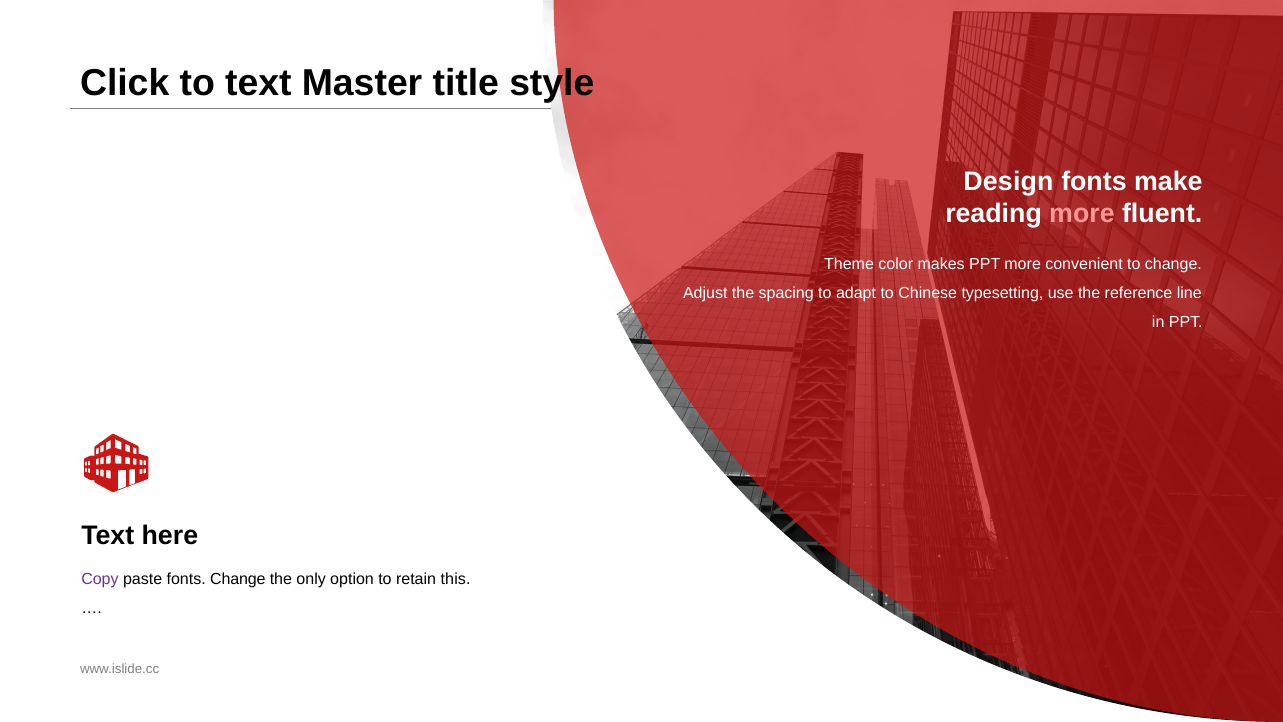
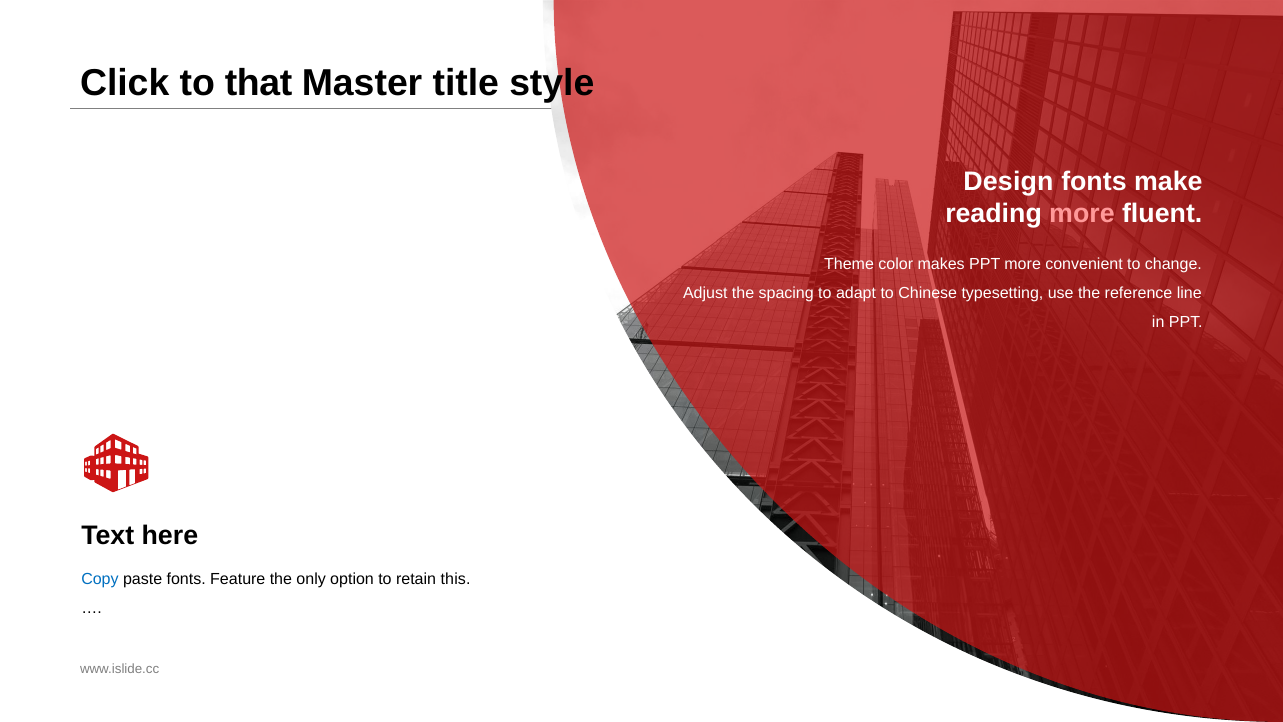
to text: text -> that
Copy colour: purple -> blue
fonts Change: Change -> Feature
